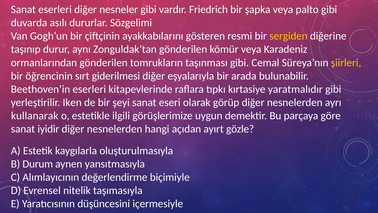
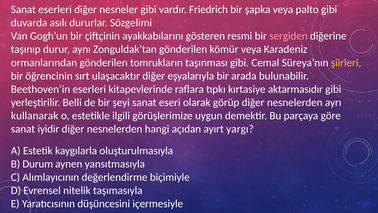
sergiden colour: yellow -> pink
giderilmesi: giderilmesi -> ulaşacaktır
yaratmalıdır: yaratmalıdır -> aktarmasıdır
Iken: Iken -> Belli
gözle: gözle -> yargı
